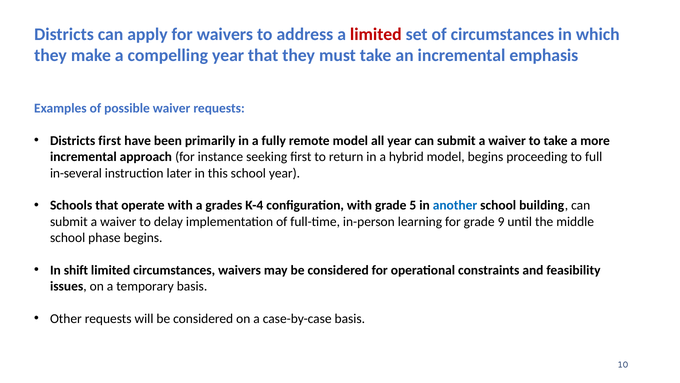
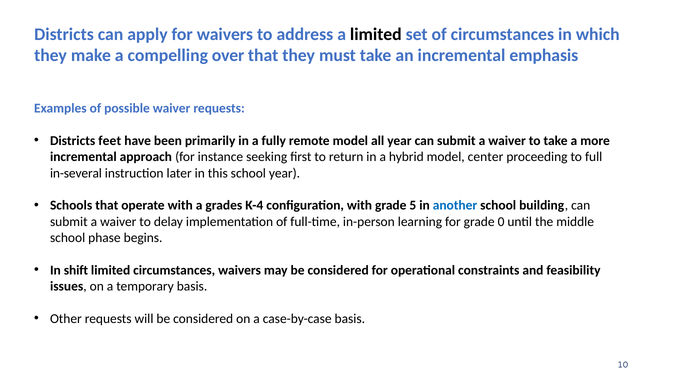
limited at (376, 34) colour: red -> black
compelling year: year -> over
Districts first: first -> feet
model begins: begins -> center
9: 9 -> 0
